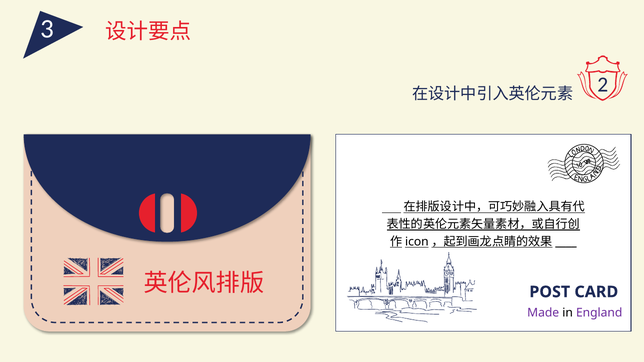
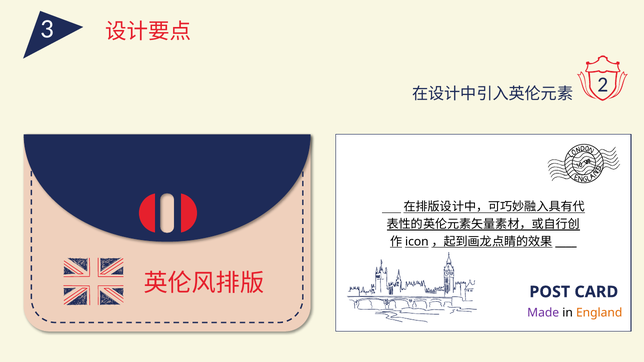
England colour: purple -> orange
